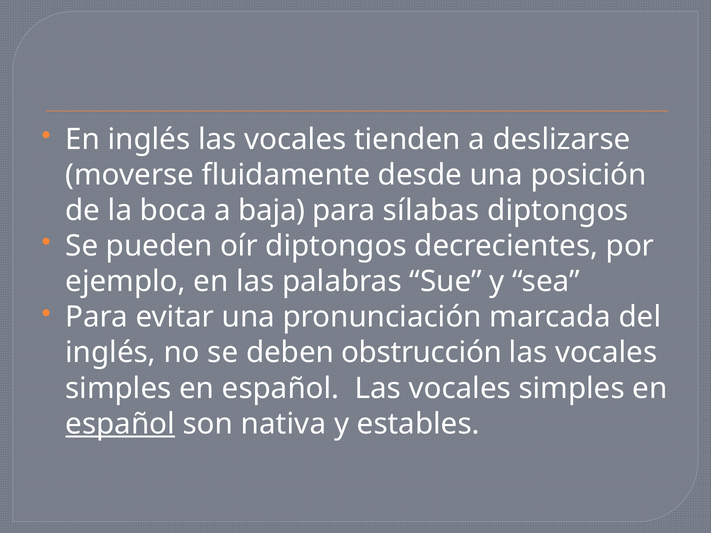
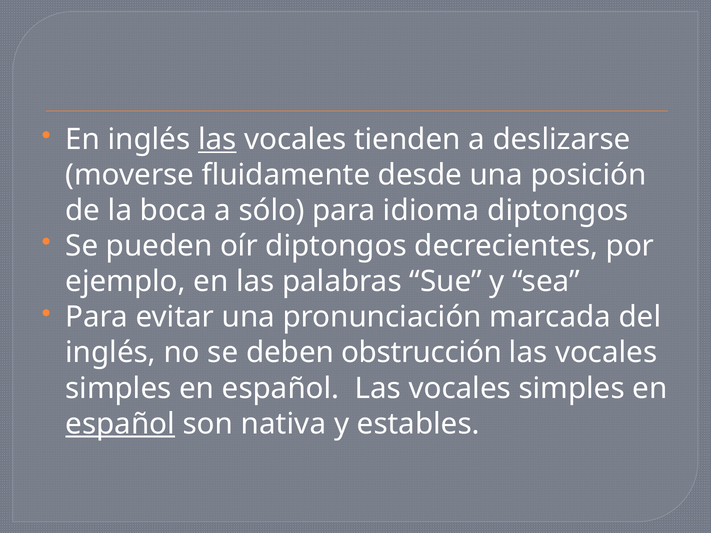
las at (217, 140) underline: none -> present
baja: baja -> sólo
sílabas: sílabas -> idioma
